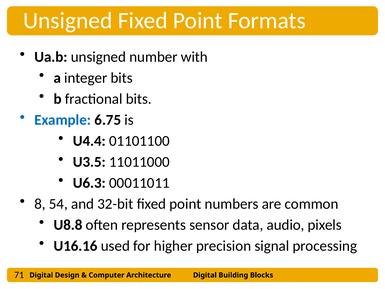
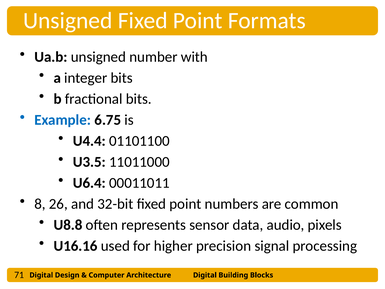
U6.3: U6.3 -> U6.4
54: 54 -> 26
